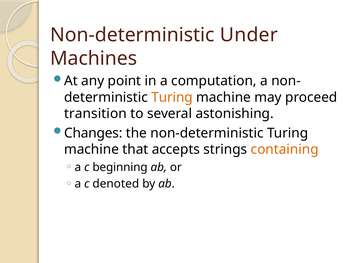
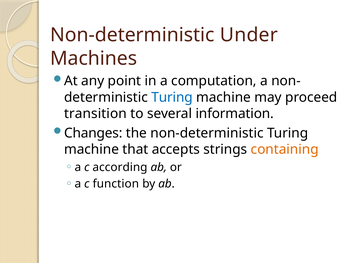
Turing at (172, 97) colour: orange -> blue
astonishing: astonishing -> information
beginning: beginning -> according
denoted: denoted -> function
